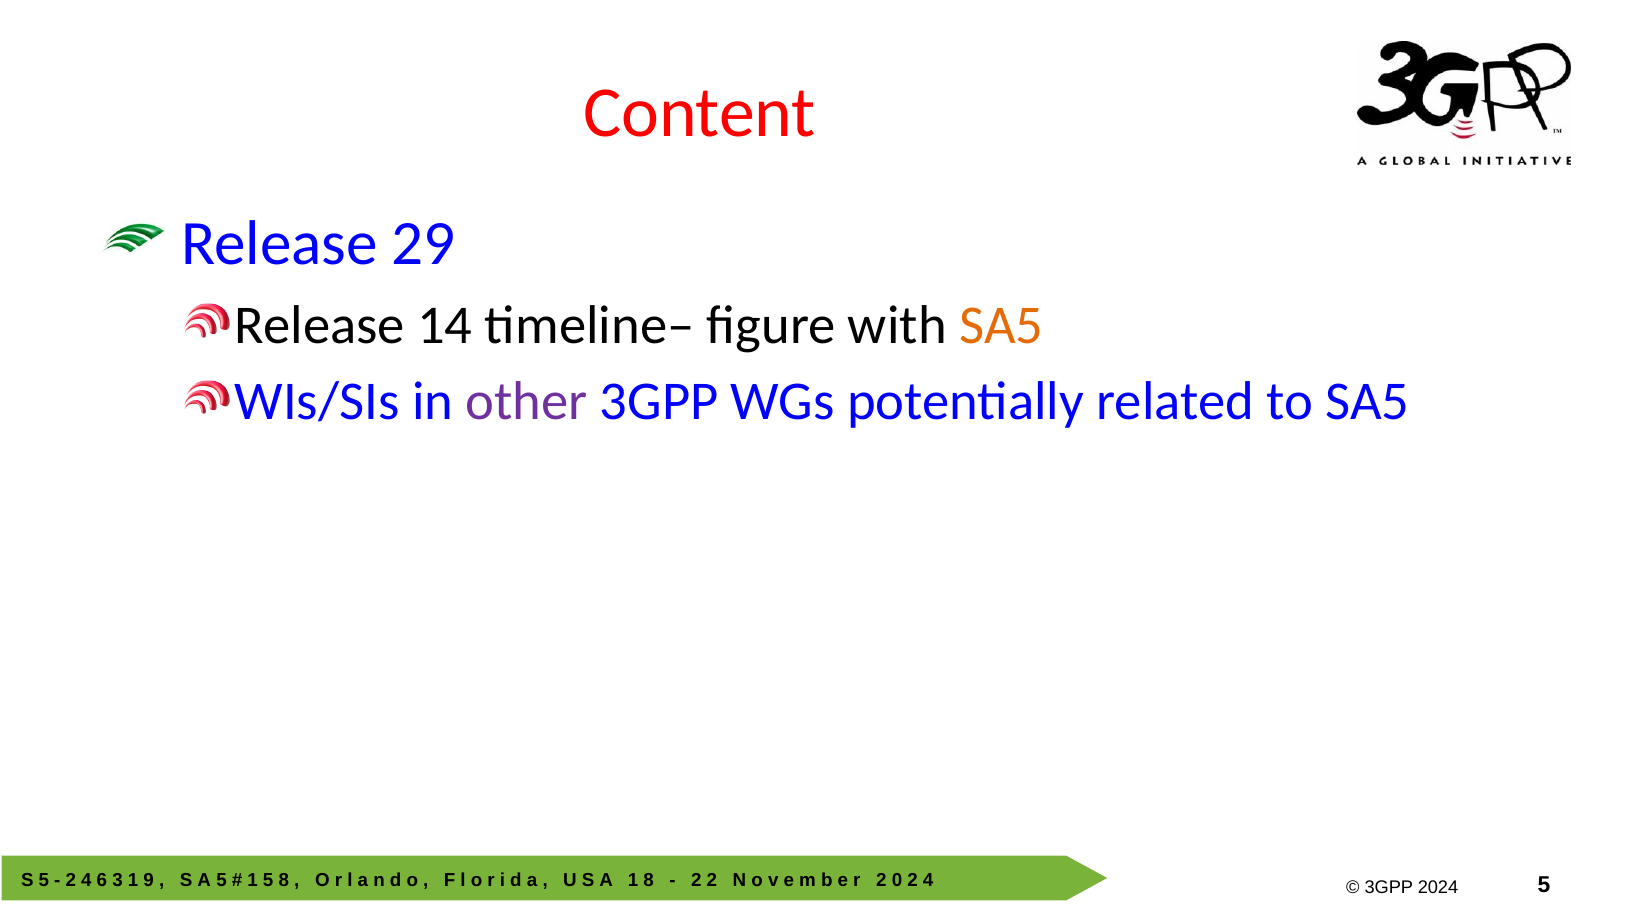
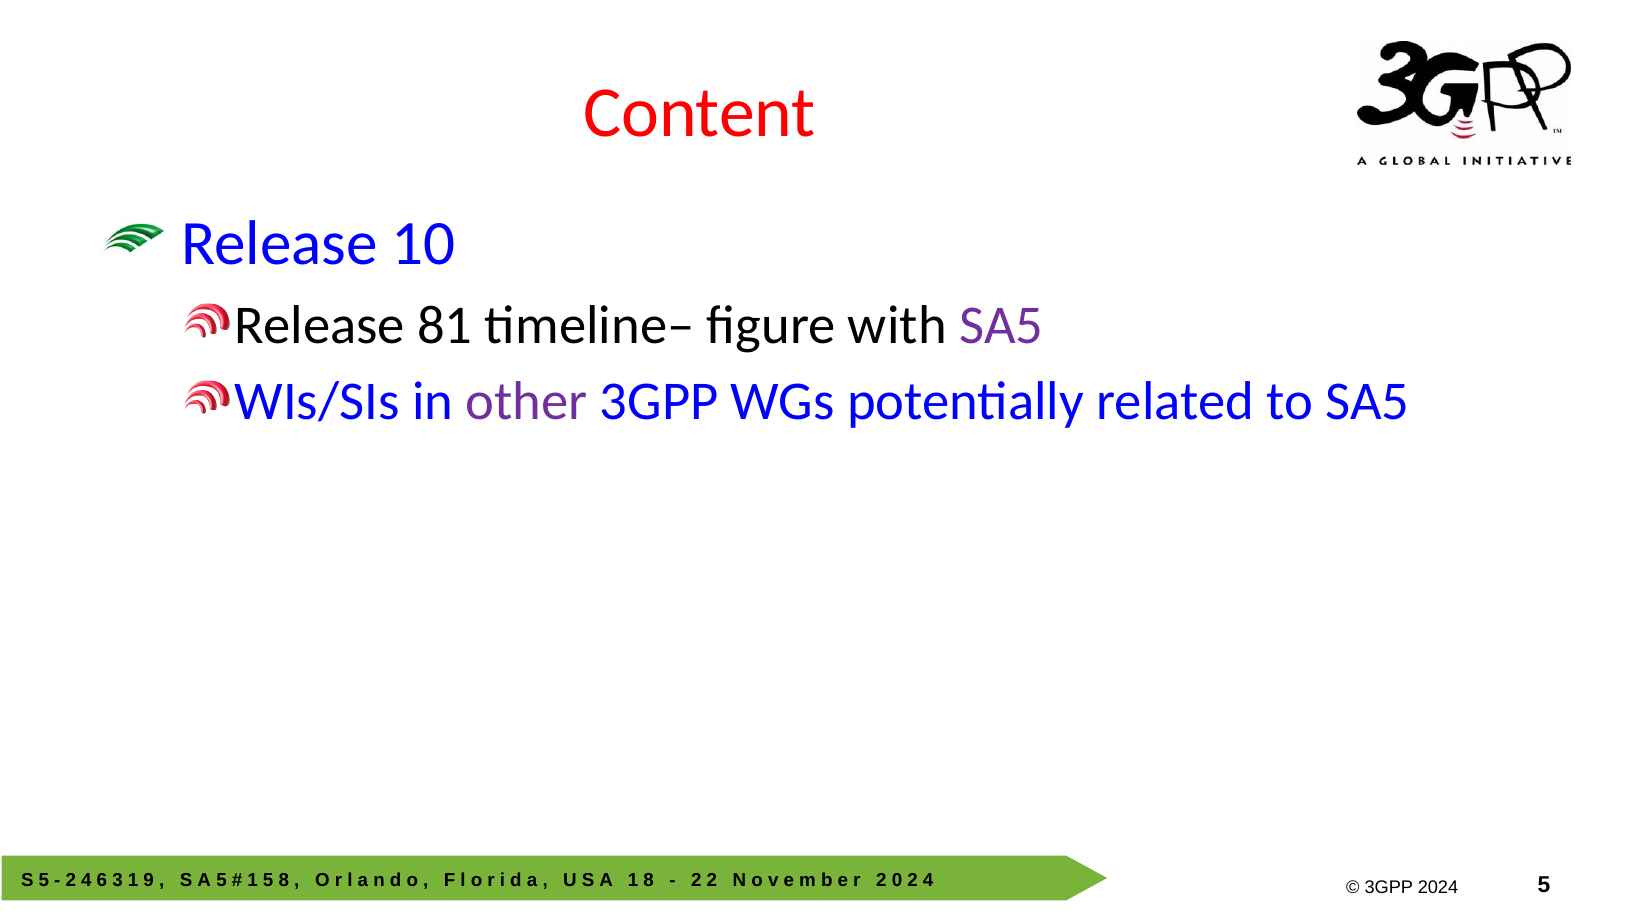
29: 29 -> 10
14: 14 -> 81
SA5 at (1001, 325) colour: orange -> purple
